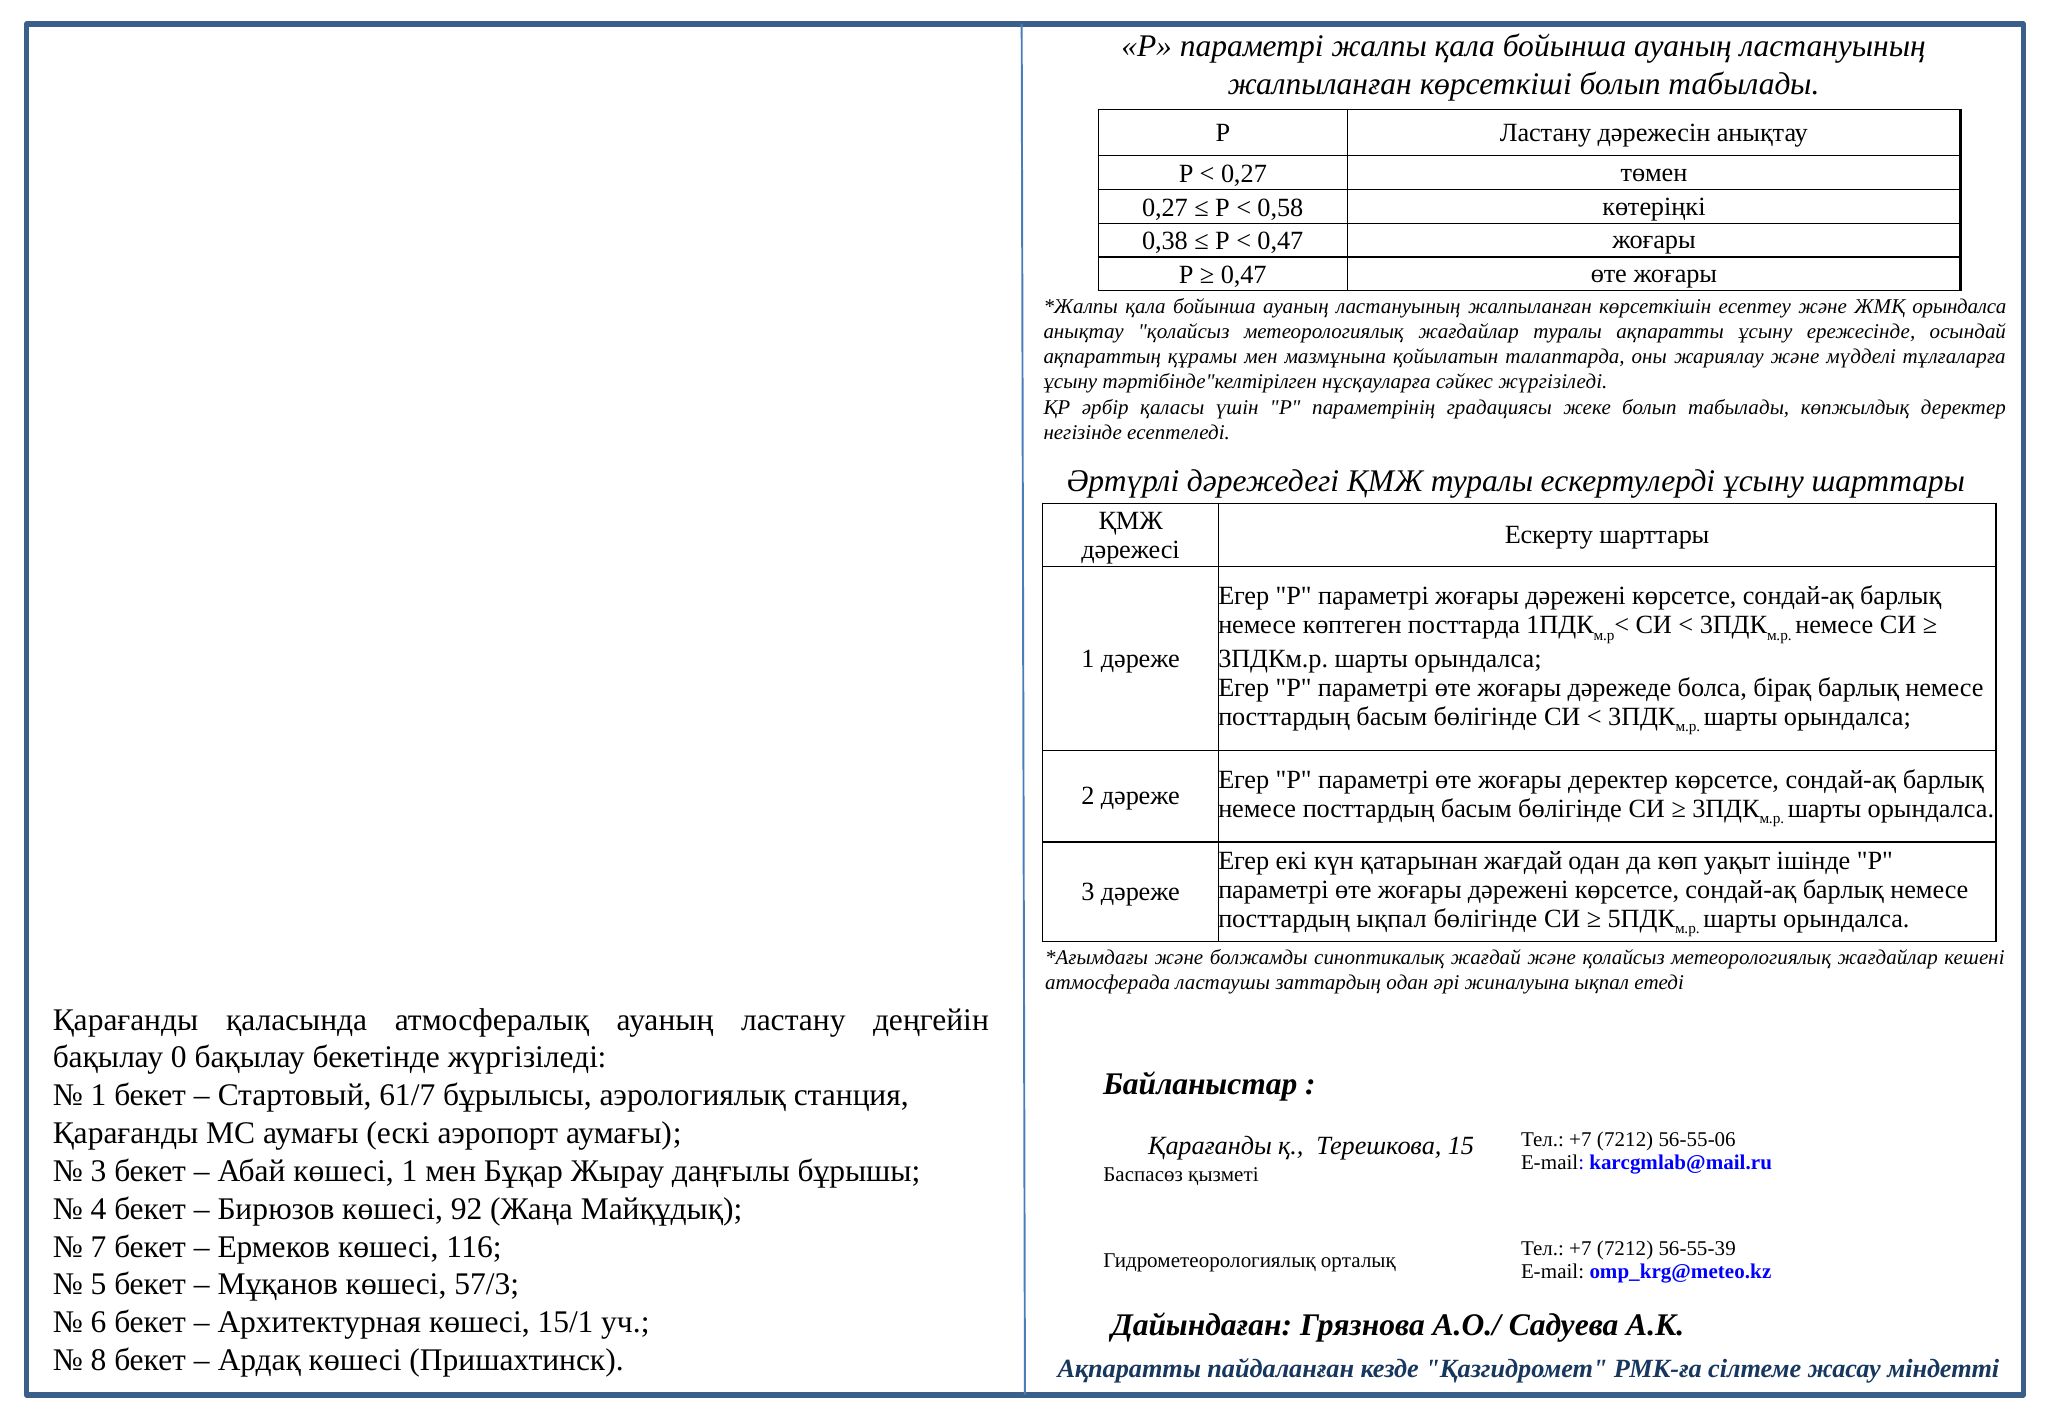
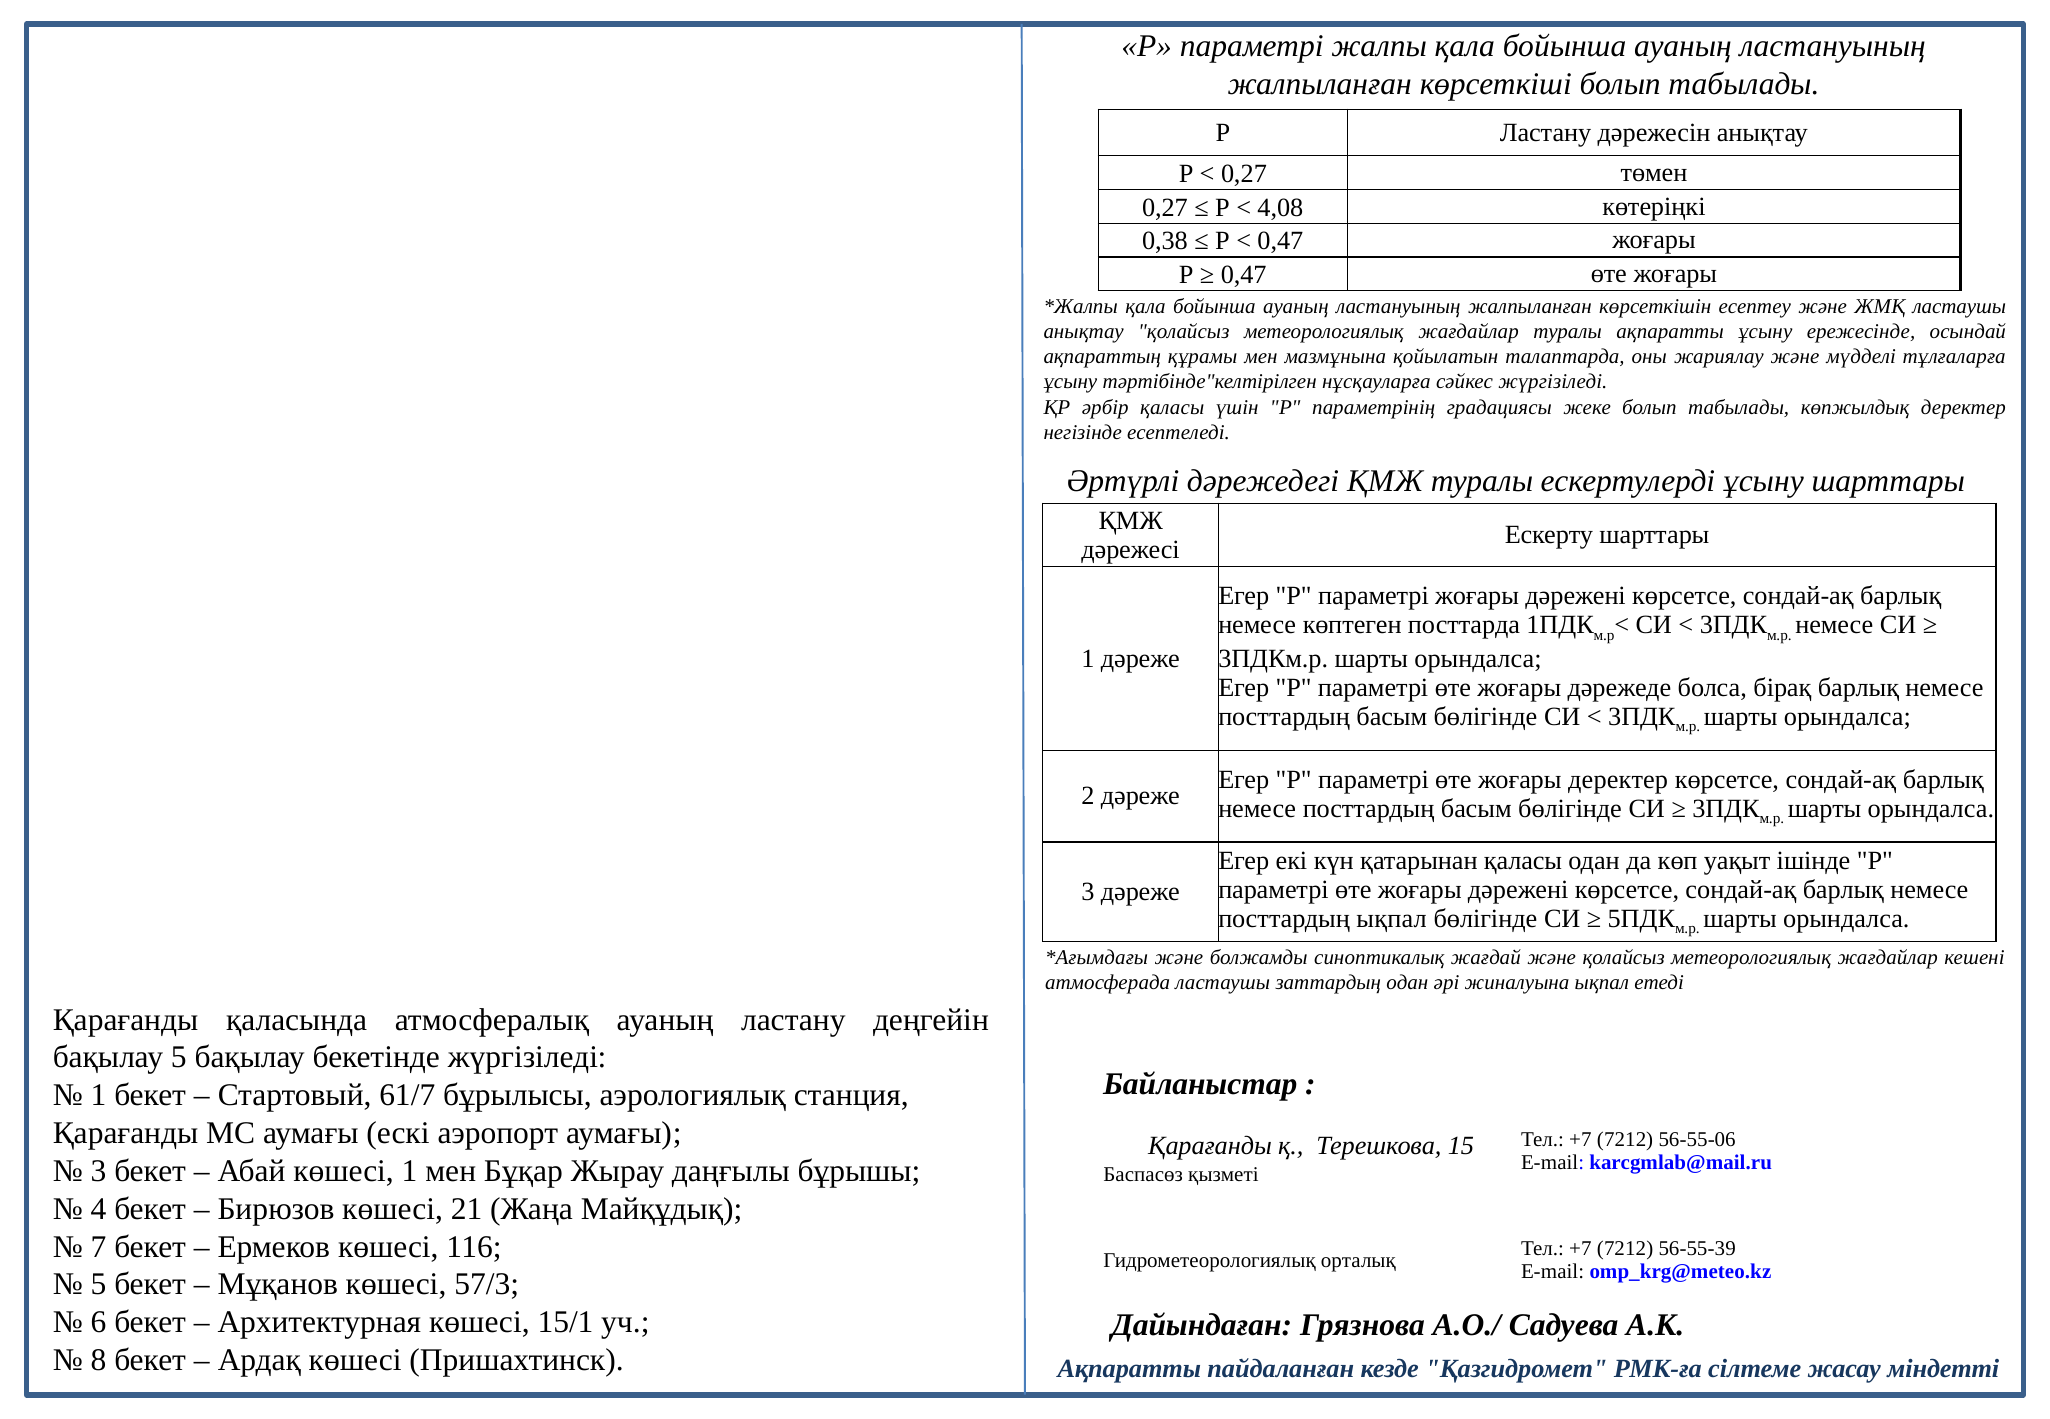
0,58: 0,58 -> 4,08
ЖМҚ орындалса: орындалса -> ластаушы
қатарынан жағдай: жағдай -> қаласы
бақылау 0: 0 -> 5
92: 92 -> 21
